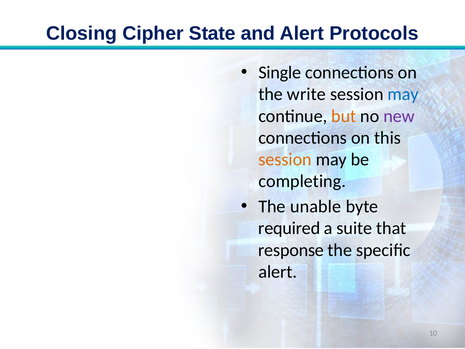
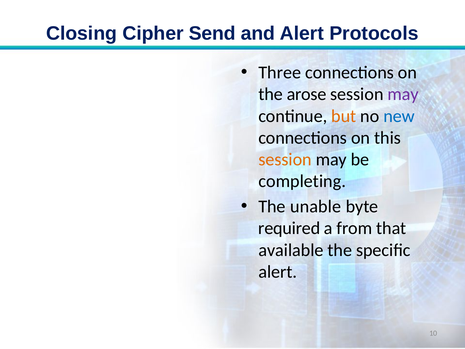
State: State -> Send
Single: Single -> Three
write: write -> arose
may at (403, 94) colour: blue -> purple
new colour: purple -> blue
suite: suite -> from
response: response -> available
